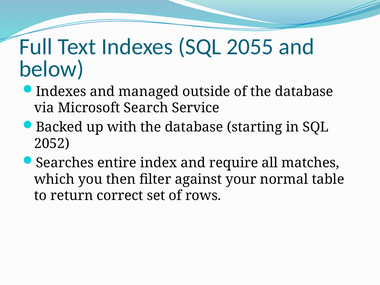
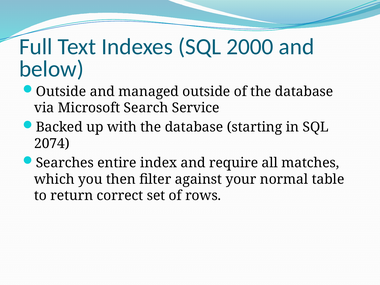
2055: 2055 -> 2000
Indexes at (61, 91): Indexes -> Outside
2052: 2052 -> 2074
